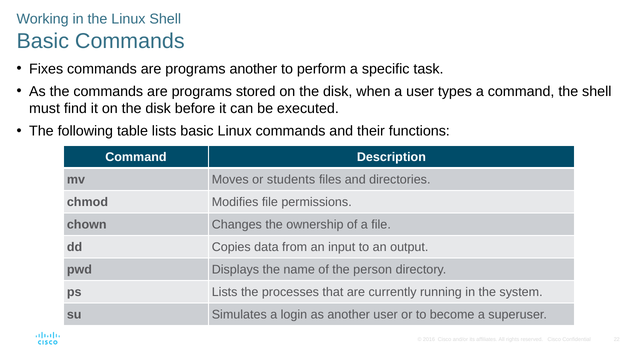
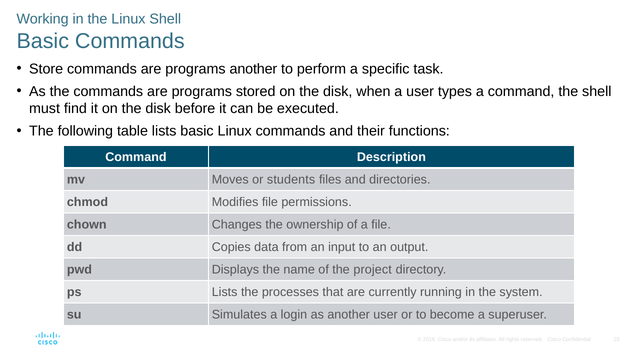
Fixes: Fixes -> Store
person: person -> project
